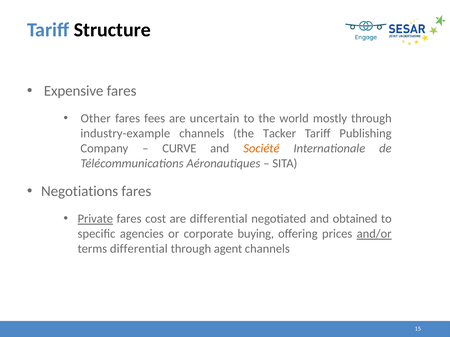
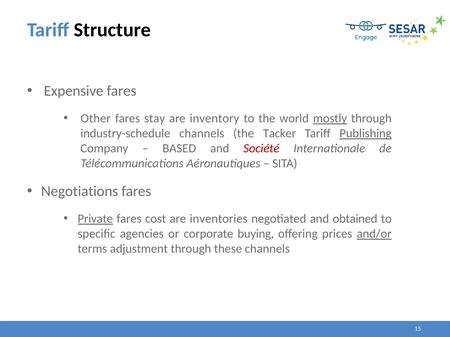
fees: fees -> stay
uncertain: uncertain -> inventory
mostly underline: none -> present
industry-example: industry-example -> industry-schedule
Publishing underline: none -> present
CURVE: CURVE -> BASED
Société colour: orange -> red
are differential: differential -> inventories
terms differential: differential -> adjustment
agent: agent -> these
